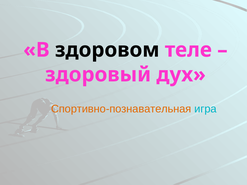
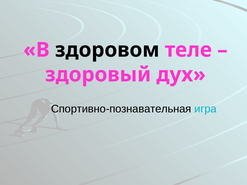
Спортивно-познавательная colour: orange -> black
